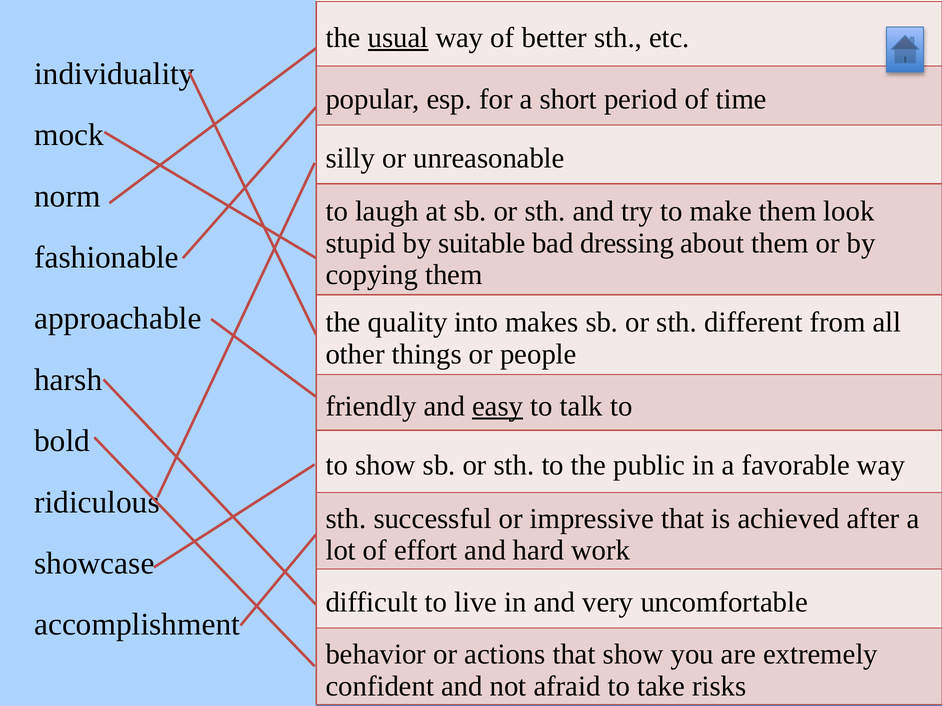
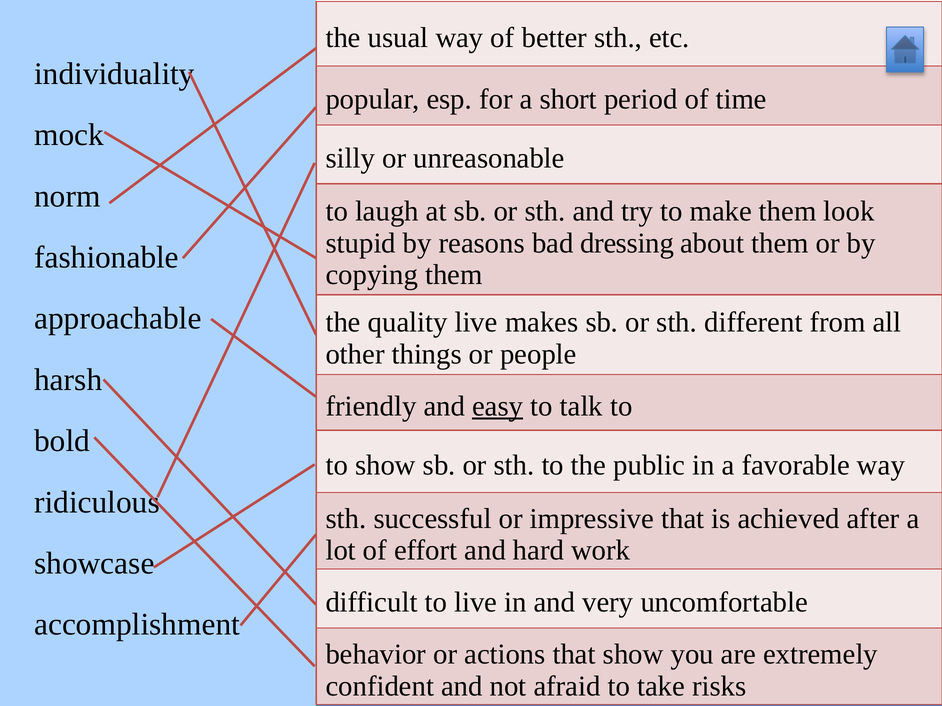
usual underline: present -> none
suitable: suitable -> reasons
quality into: into -> live
